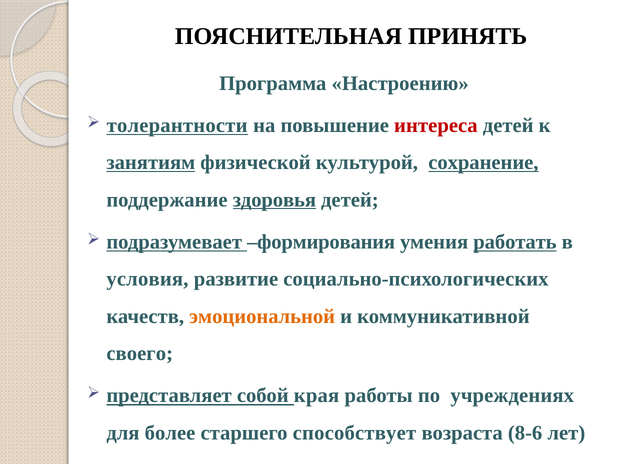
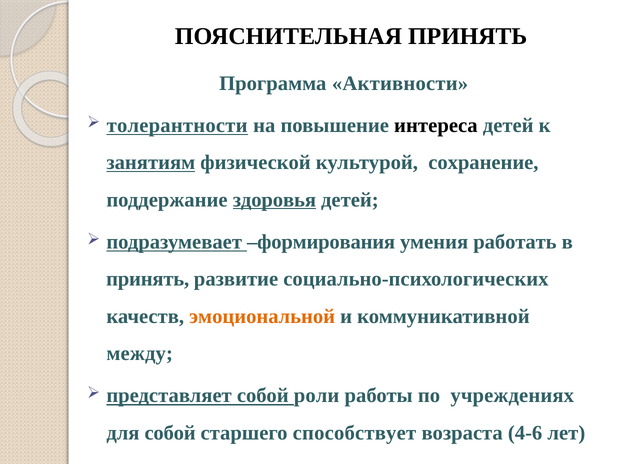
Настроению: Настроению -> Активности
интереса colour: red -> black
сохранение underline: present -> none
работать underline: present -> none
условия at (147, 279): условия -> принять
своего: своего -> между
края: края -> роли
для более: более -> собой
8-6: 8-6 -> 4-6
